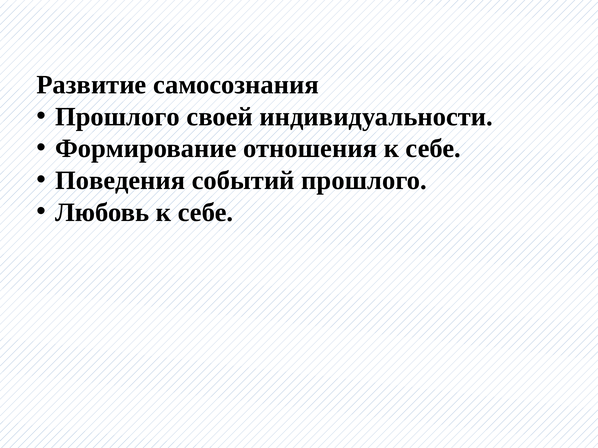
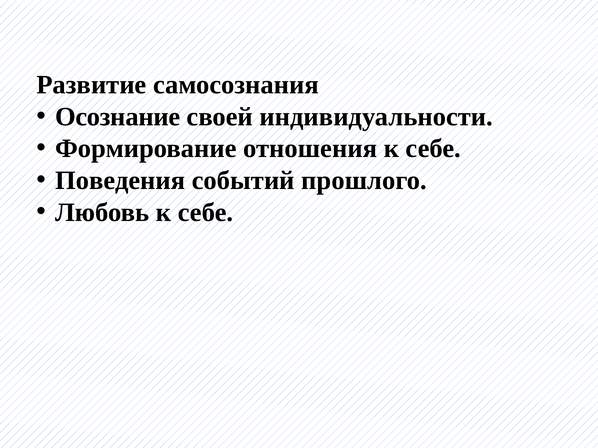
Прошлого at (118, 117): Прошлого -> Осознание
